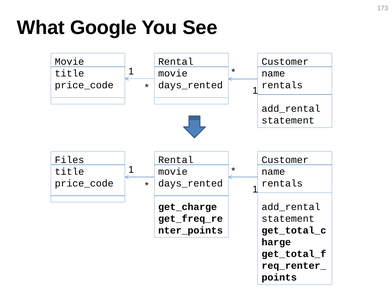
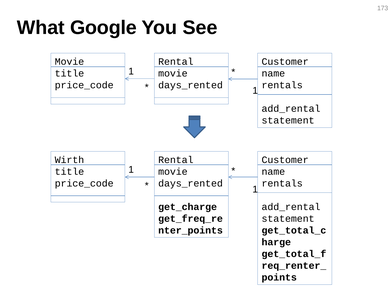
Files: Files -> Wirth
